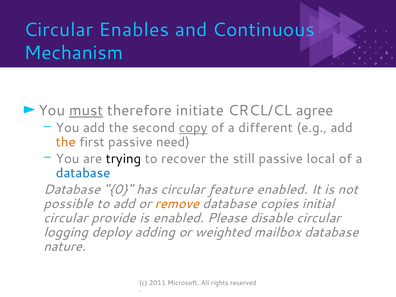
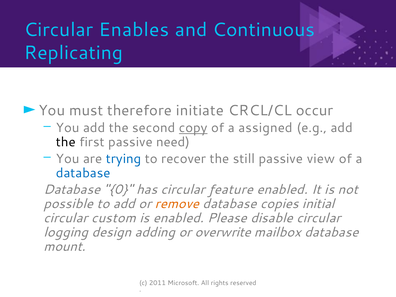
Mechanism: Mechanism -> Replicating
must underline: present -> none
agree: agree -> occur
different: different -> assigned
the at (66, 142) colour: orange -> black
trying colour: black -> blue
local: local -> view
provide: provide -> custom
deploy: deploy -> design
weighted: weighted -> overwrite
nature: nature -> mount
